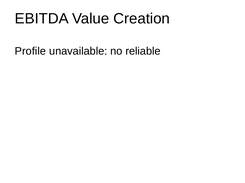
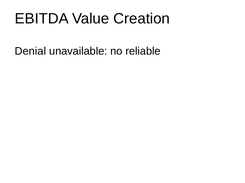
Profile: Profile -> Denial
